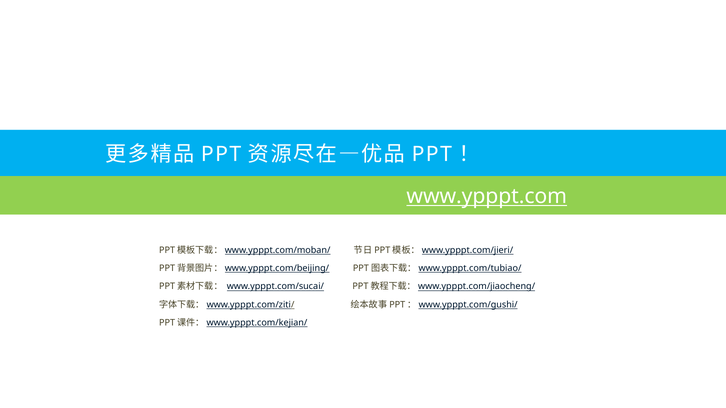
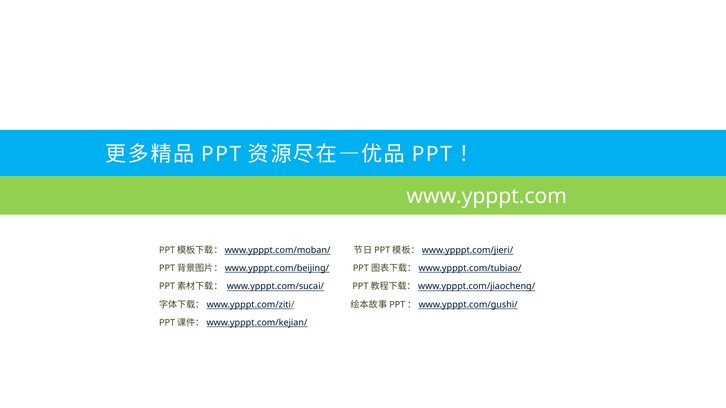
www.ypppt.com underline: present -> none
